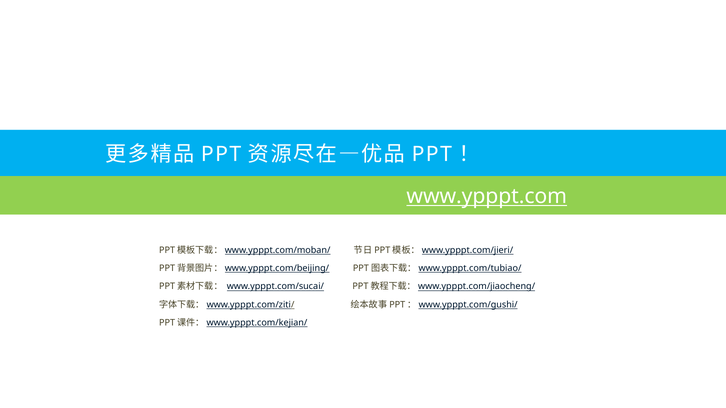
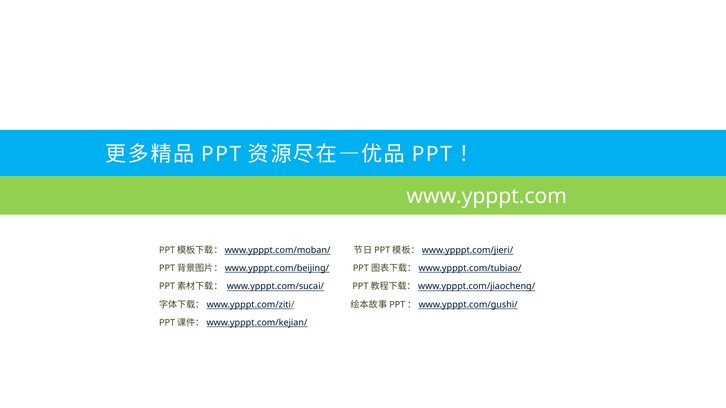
www.ypppt.com underline: present -> none
